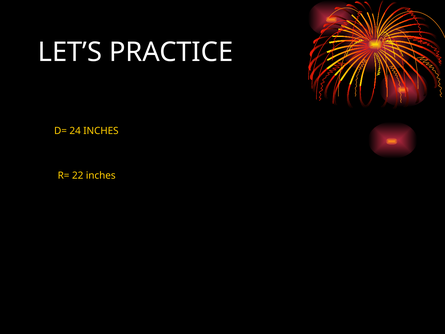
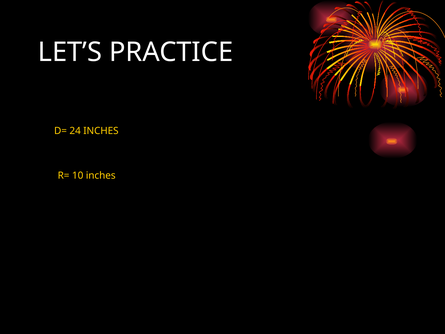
22: 22 -> 10
